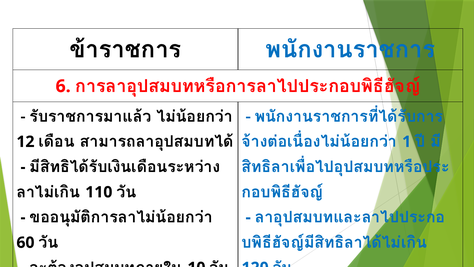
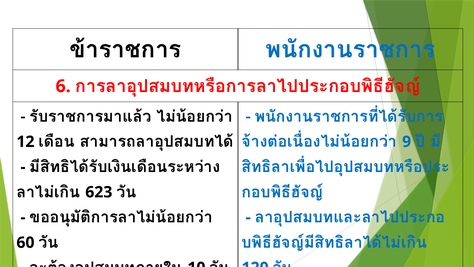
1: 1 -> 9
110: 110 -> 623
